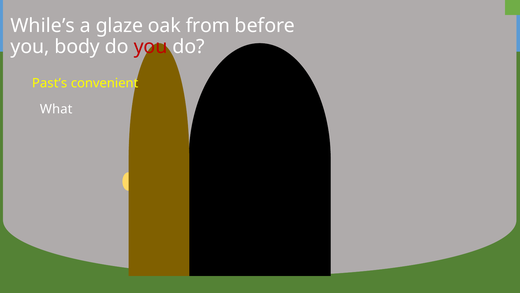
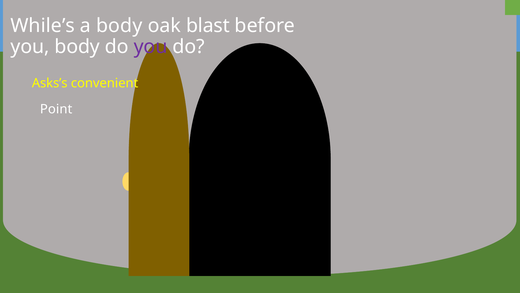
a glaze: glaze -> body
from: from -> blast
you at (151, 47) colour: red -> purple
Past’s: Past’s -> Asks’s
What: What -> Point
